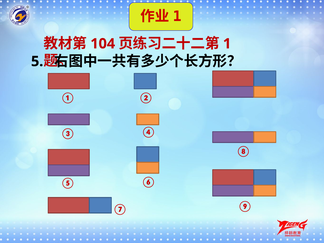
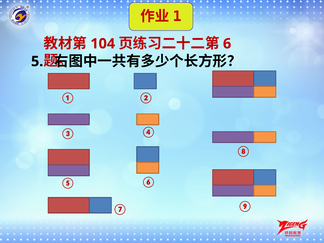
1: 1 -> 6
